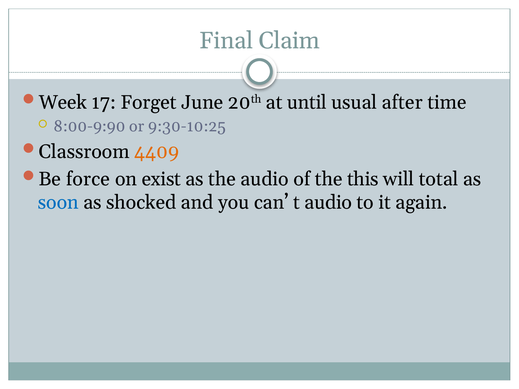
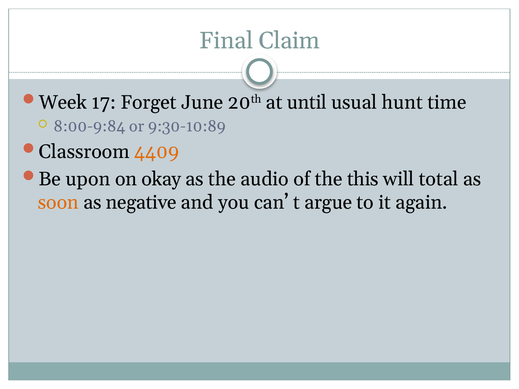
after: after -> hunt
8:00-9:90: 8:00-9:90 -> 8:00-9:84
9:30-10:25: 9:30-10:25 -> 9:30-10:89
force: force -> upon
exist: exist -> okay
soon colour: blue -> orange
shocked: shocked -> negative
t audio: audio -> argue
